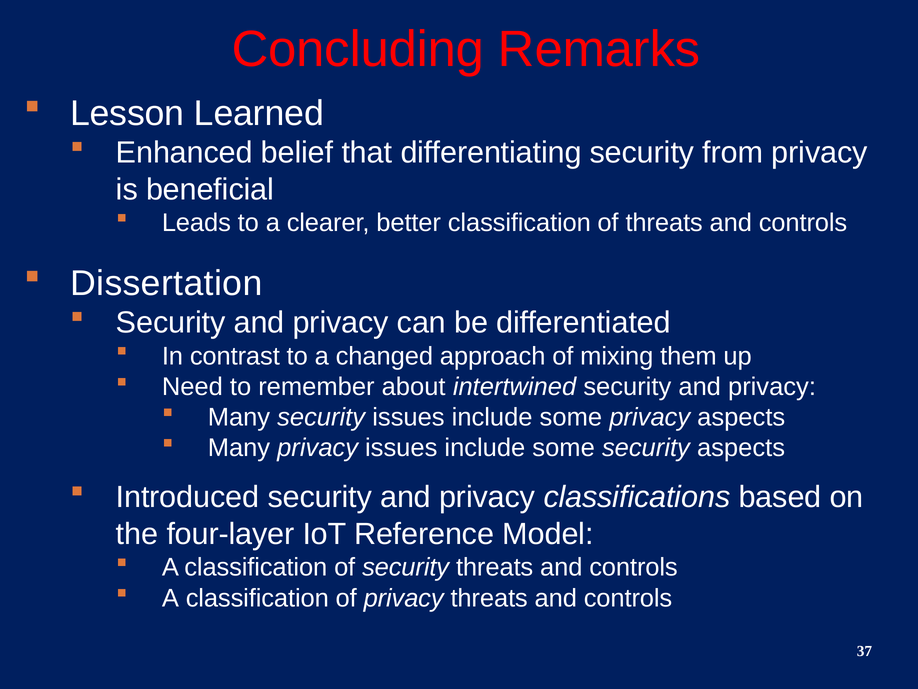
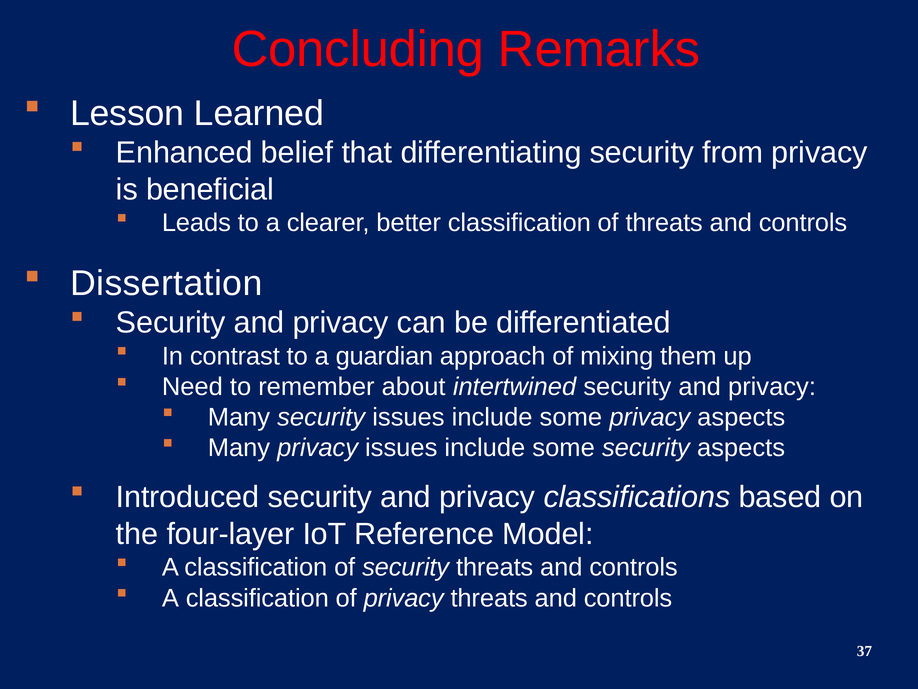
changed: changed -> guardian
